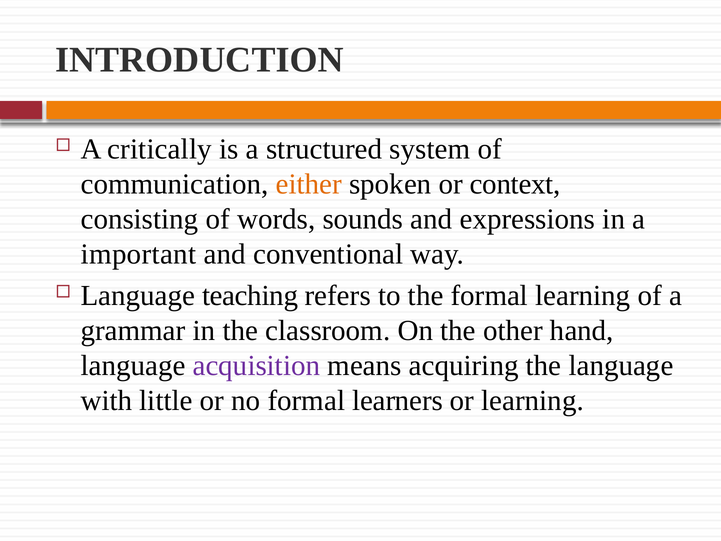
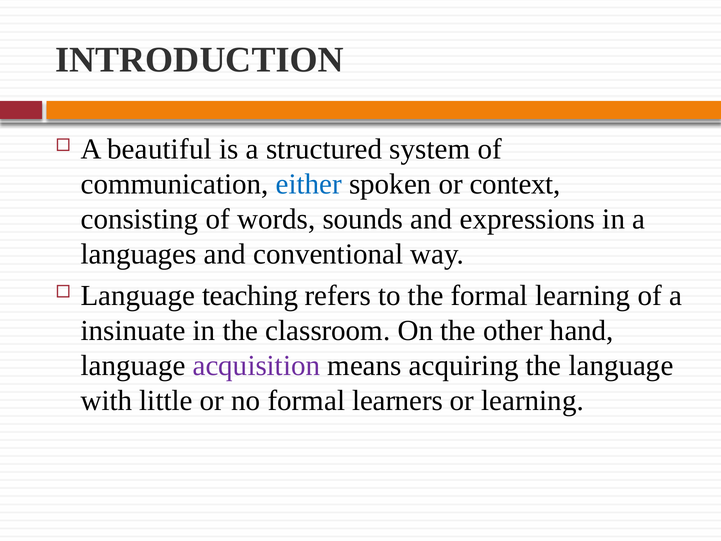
critically: critically -> beautiful
either colour: orange -> blue
important: important -> languages
grammar: grammar -> insinuate
